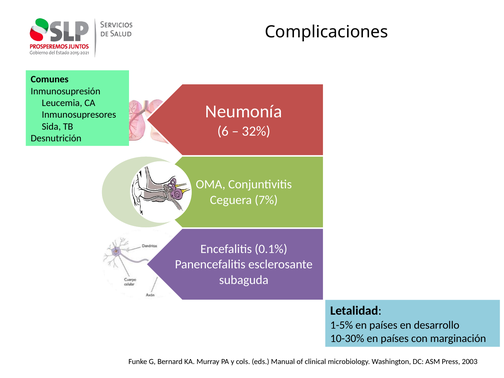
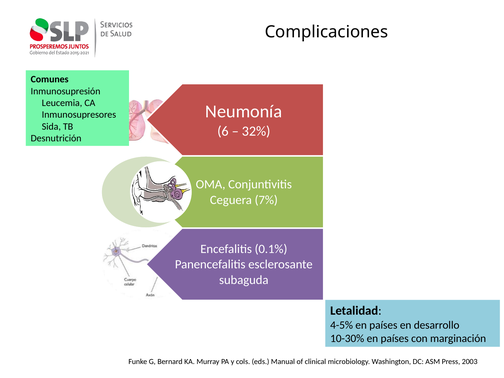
1-5%: 1-5% -> 4-5%
